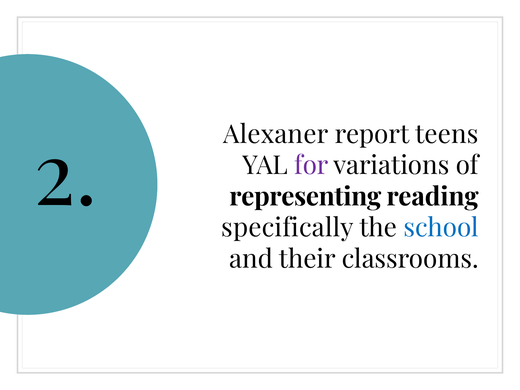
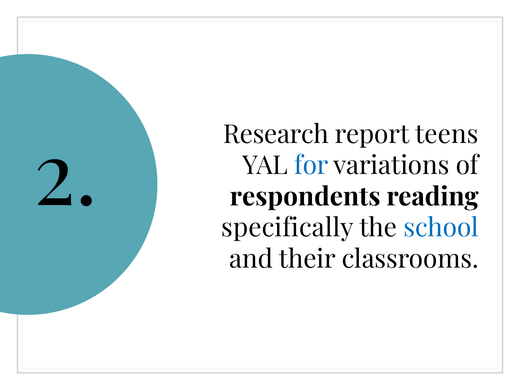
Alexaner: Alexaner -> Research
for colour: purple -> blue
representing: representing -> respondents
